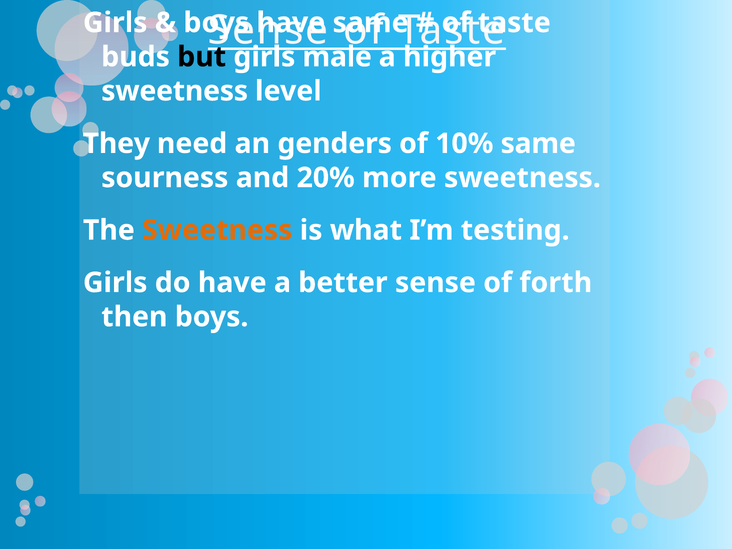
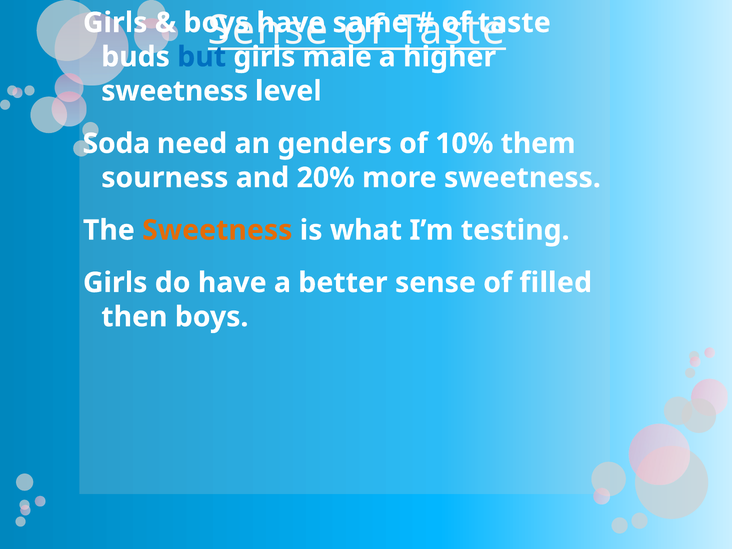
but colour: black -> blue
They: They -> Soda
10% same: same -> them
forth: forth -> filled
